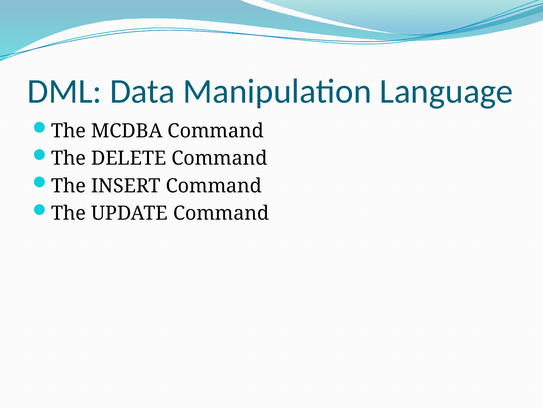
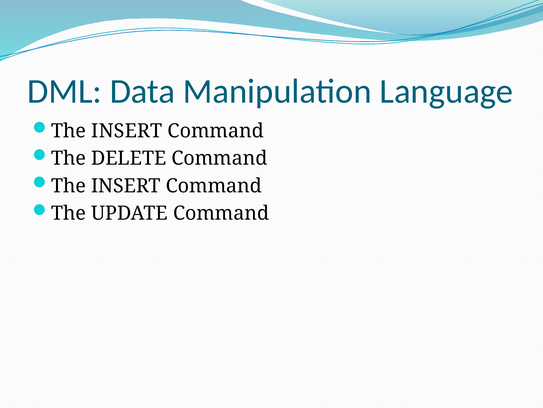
MCDBA at (127, 131): MCDBA -> INSERT
